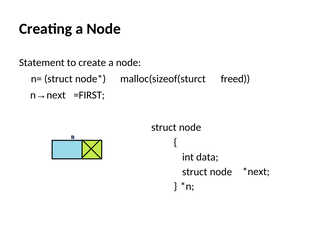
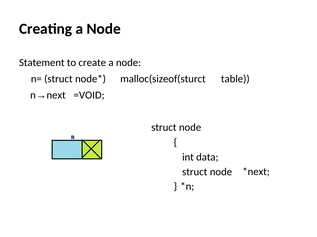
freed: freed -> table
=FIRST: =FIRST -> =VOID
